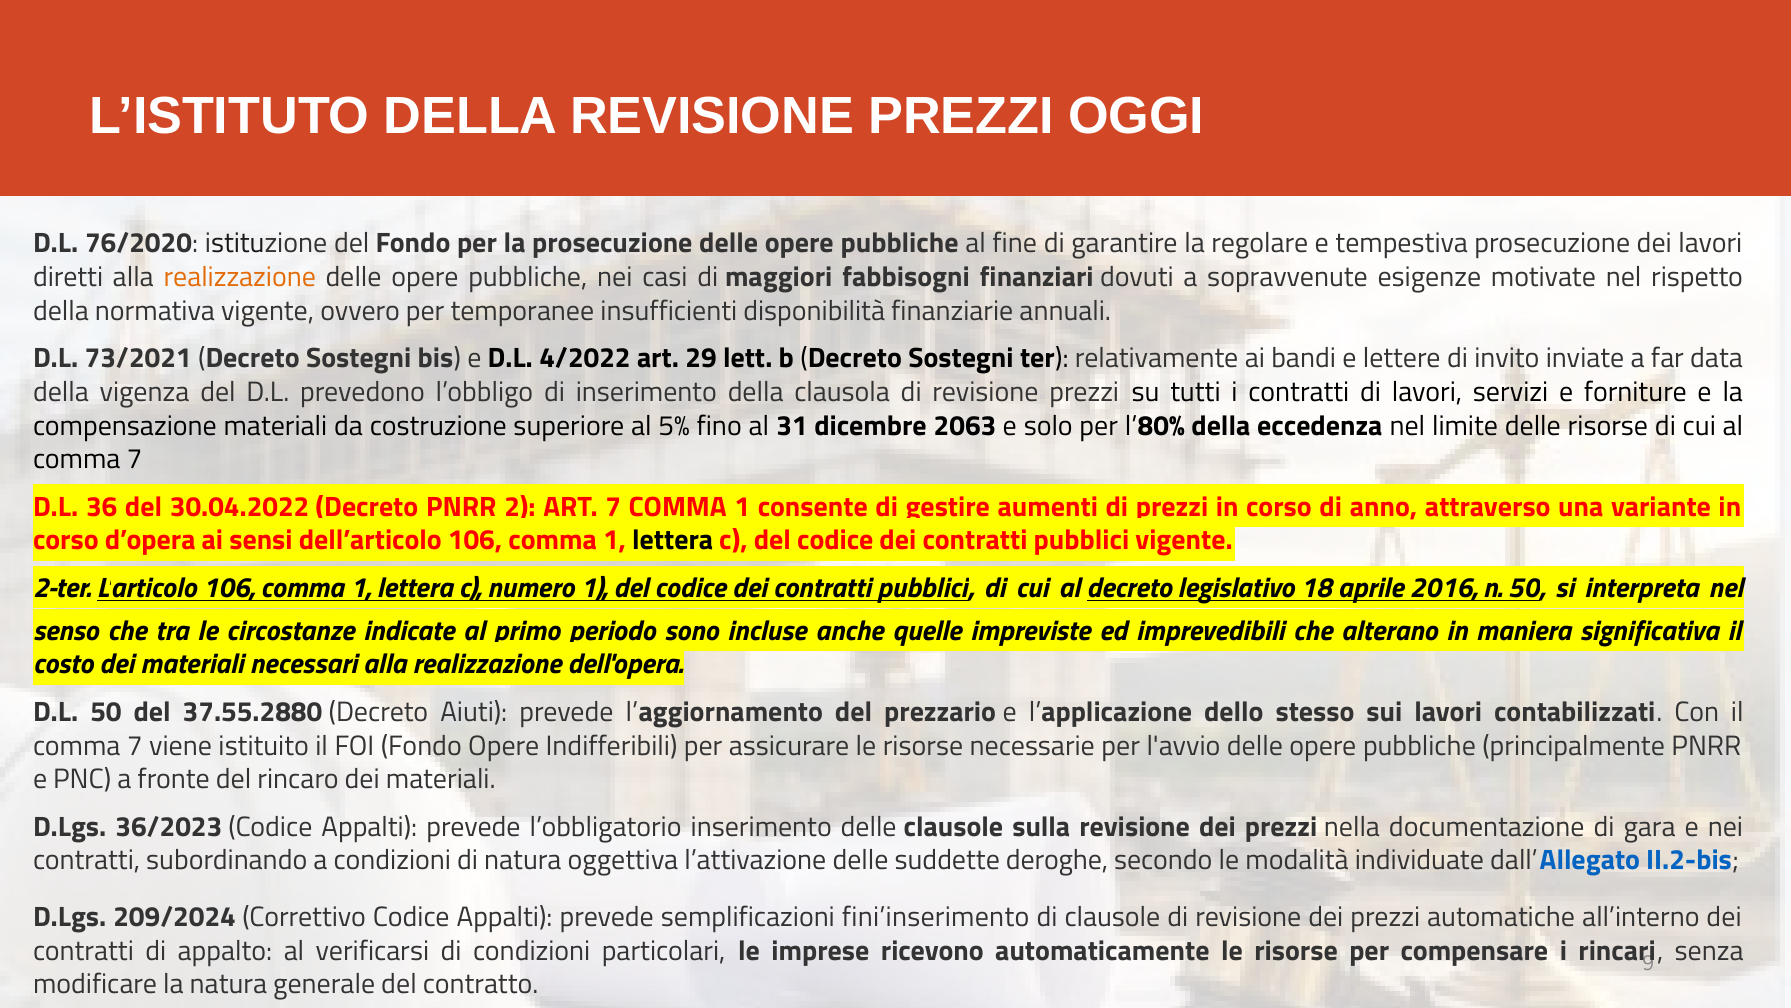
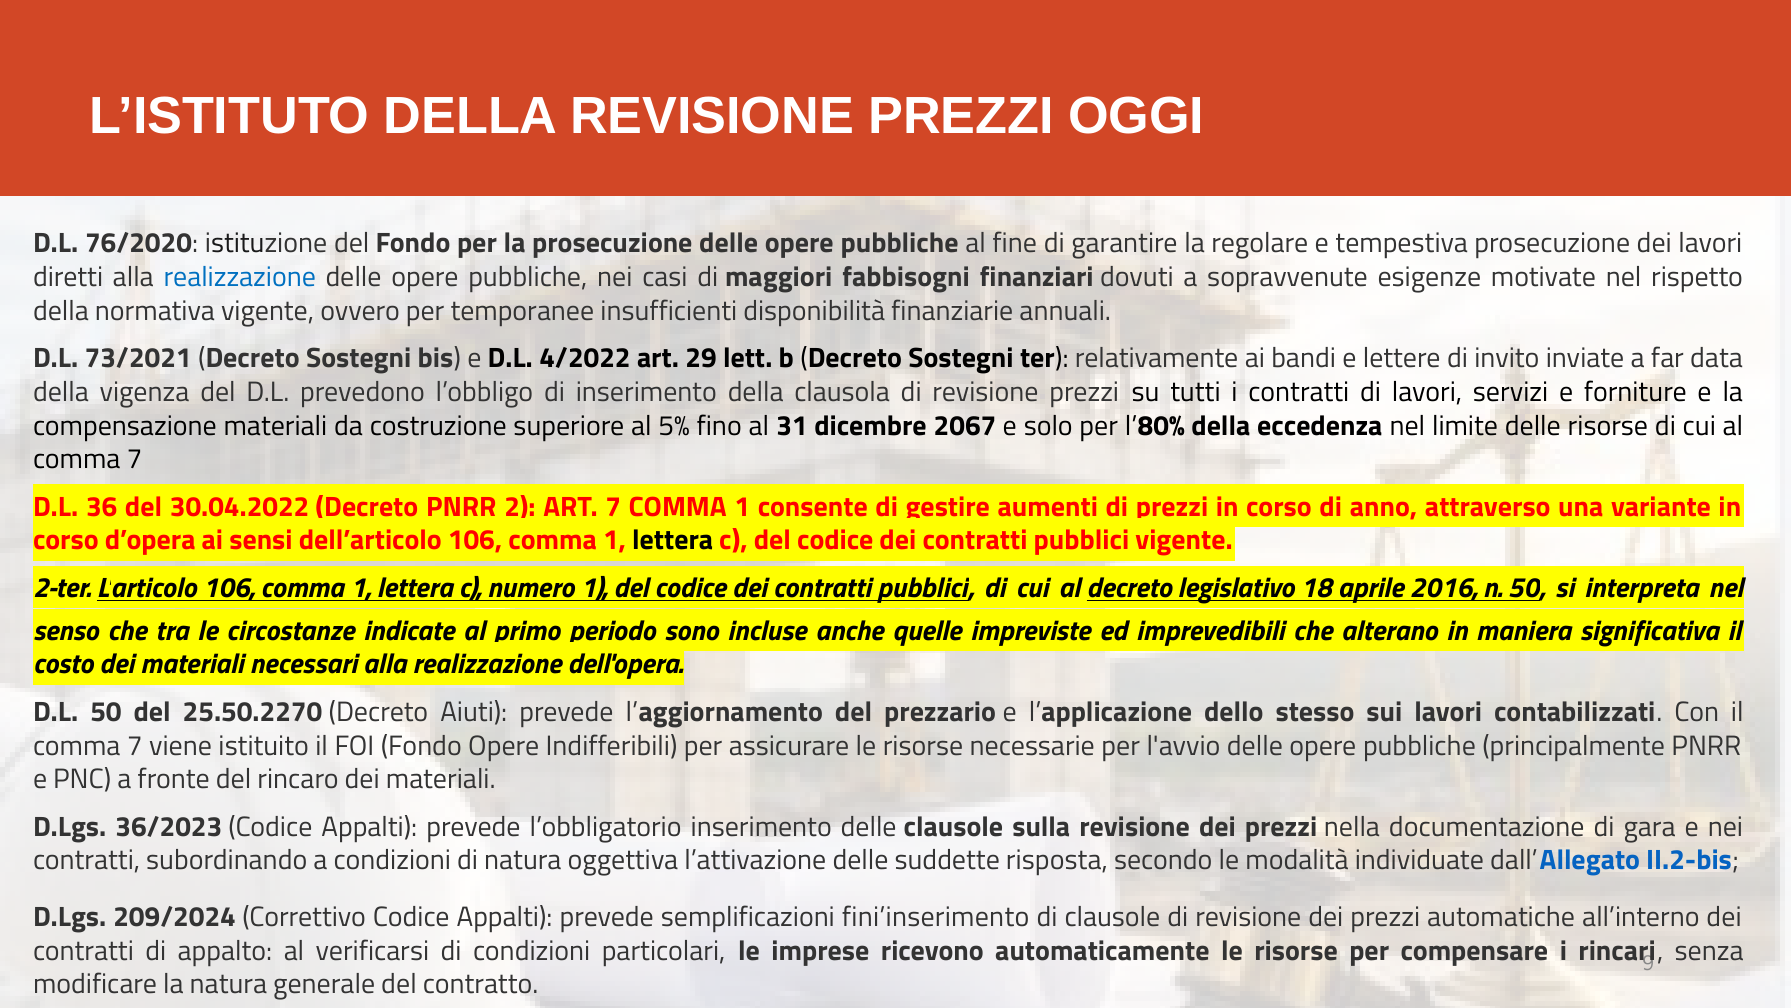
realizzazione at (240, 277) colour: orange -> blue
2063: 2063 -> 2067
37.55.2880: 37.55.2880 -> 25.50.2270
deroghe: deroghe -> risposta
